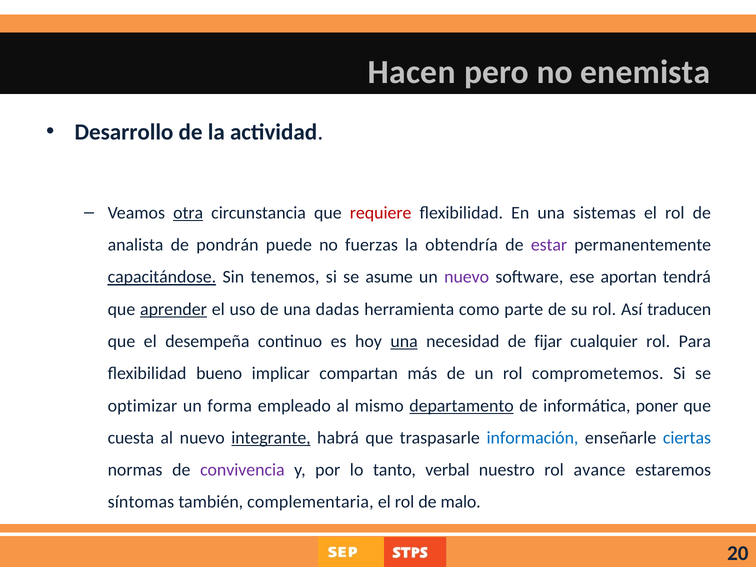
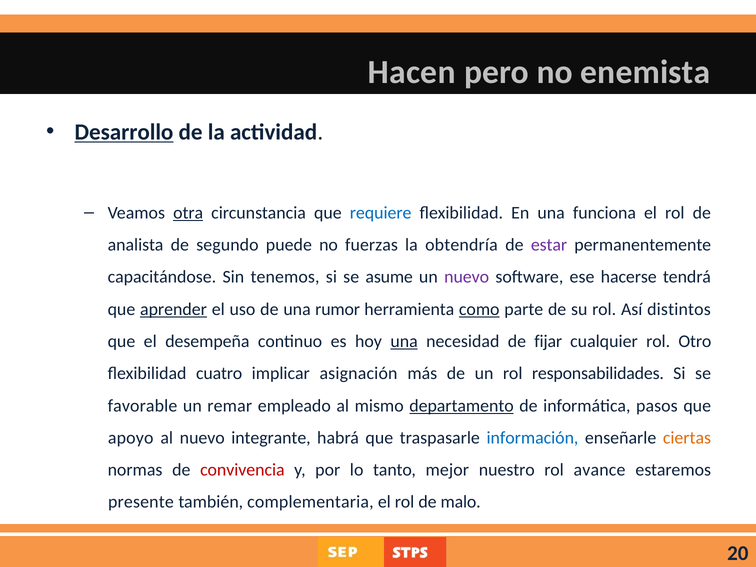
Desarrollo underline: none -> present
requiere colour: red -> blue
sistemas: sistemas -> funciona
pondrán: pondrán -> segundo
capacitándose underline: present -> none
aportan: aportan -> hacerse
dadas: dadas -> rumor
como underline: none -> present
traducen: traducen -> distintos
Para: Para -> Otro
bueno: bueno -> cuatro
compartan: compartan -> asignación
comprometemos: comprometemos -> responsabilidades
optimizar: optimizar -> favorable
forma: forma -> remar
poner: poner -> pasos
cuesta: cuesta -> apoyo
integrante underline: present -> none
ciertas colour: blue -> orange
convivencia colour: purple -> red
verbal: verbal -> mejor
síntomas: síntomas -> presente
